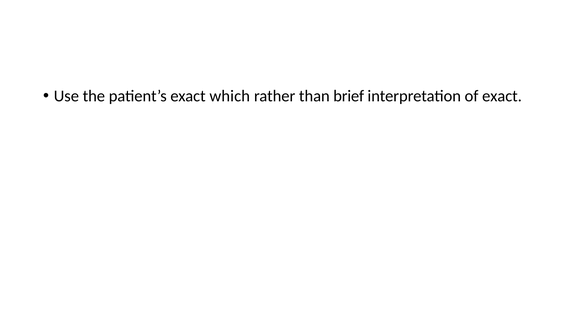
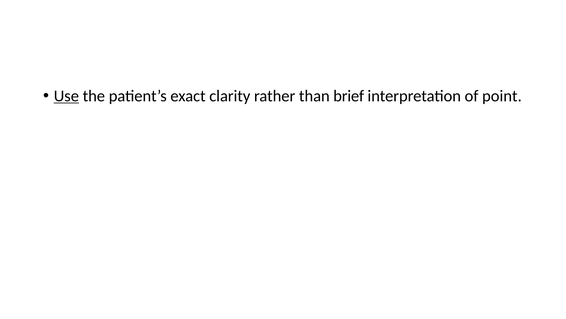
Use underline: none -> present
which: which -> clarity
of exact: exact -> point
